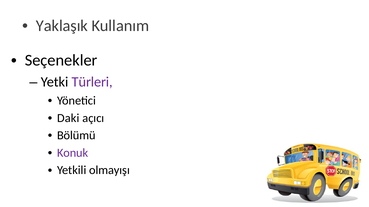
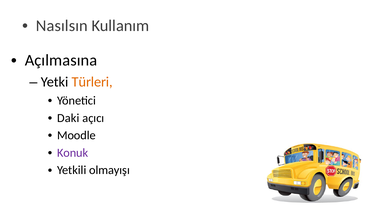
Yaklaşık: Yaklaşık -> Nasılsın
Seçenekler: Seçenekler -> Açılmasına
Türleri colour: purple -> orange
Bölümü: Bölümü -> Moodle
